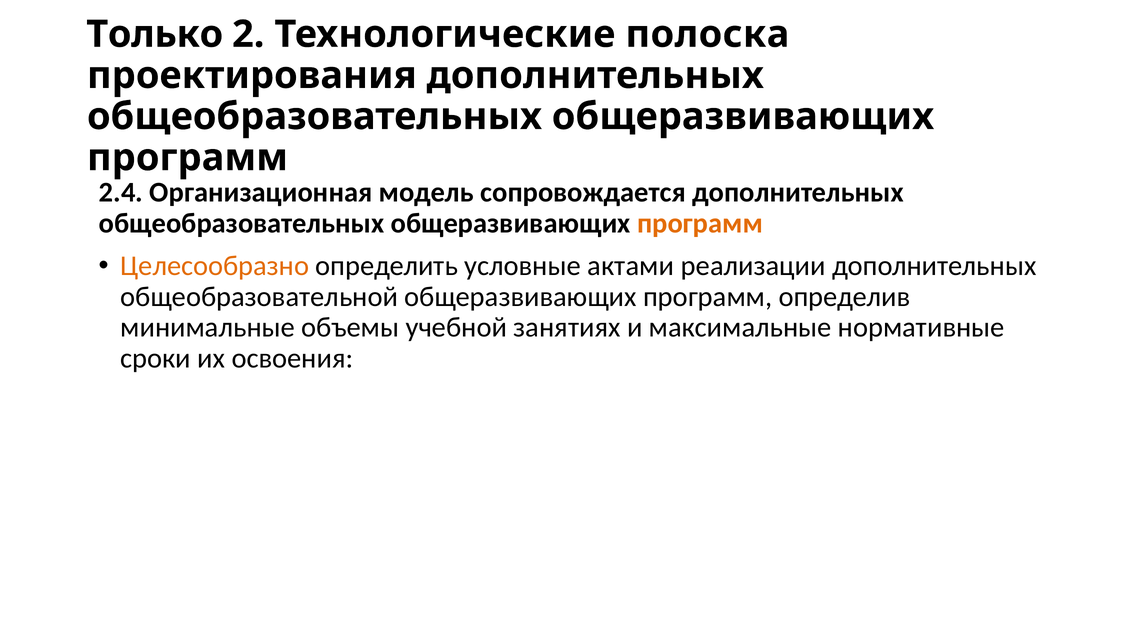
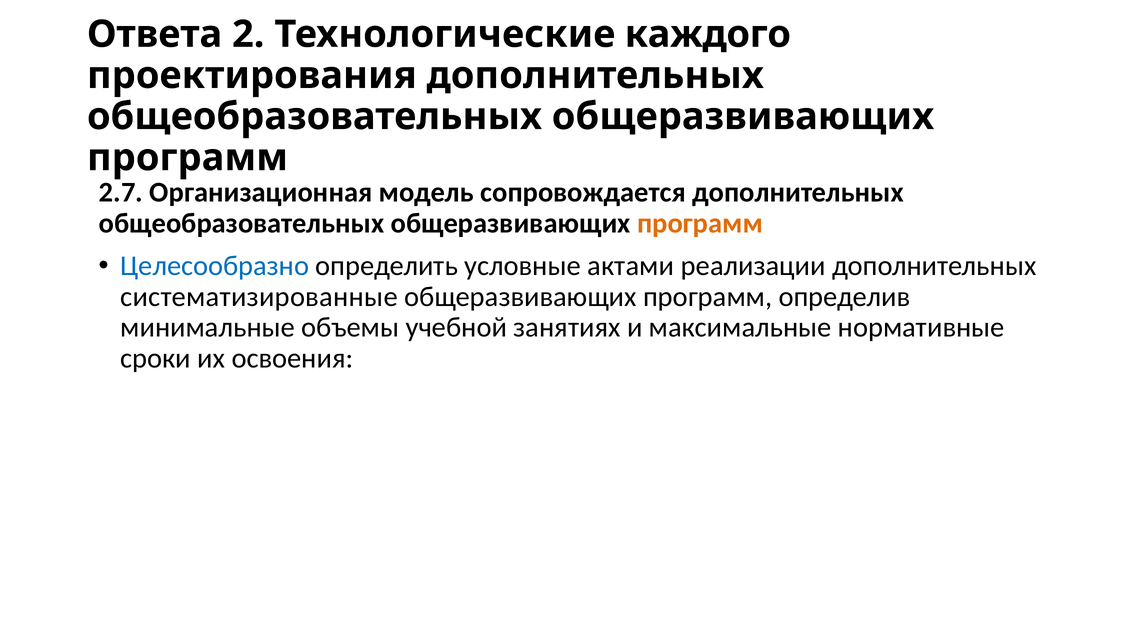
Только: Только -> Ответа
полоска: полоска -> каждого
2.4: 2.4 -> 2.7
Целесообразно colour: orange -> blue
общеобразовательной: общеобразовательной -> систематизированные
